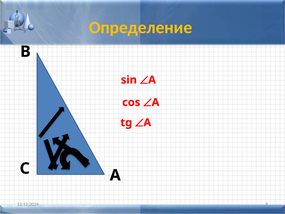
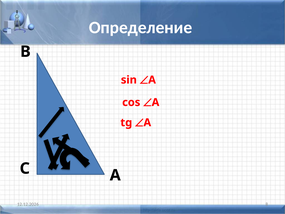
Определение colour: yellow -> white
